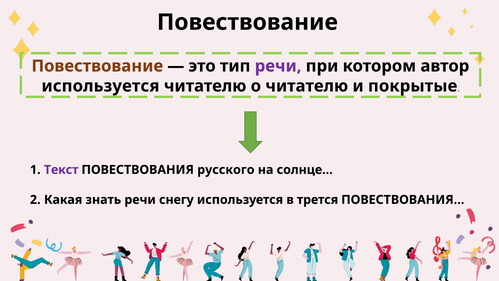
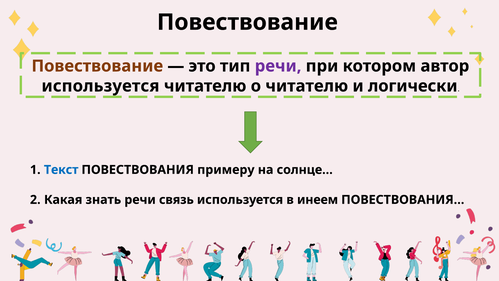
покрытые: покрытые -> логически
Текст colour: purple -> blue
русского: русского -> примеру
снегу: снегу -> связь
трется: трется -> инеем
